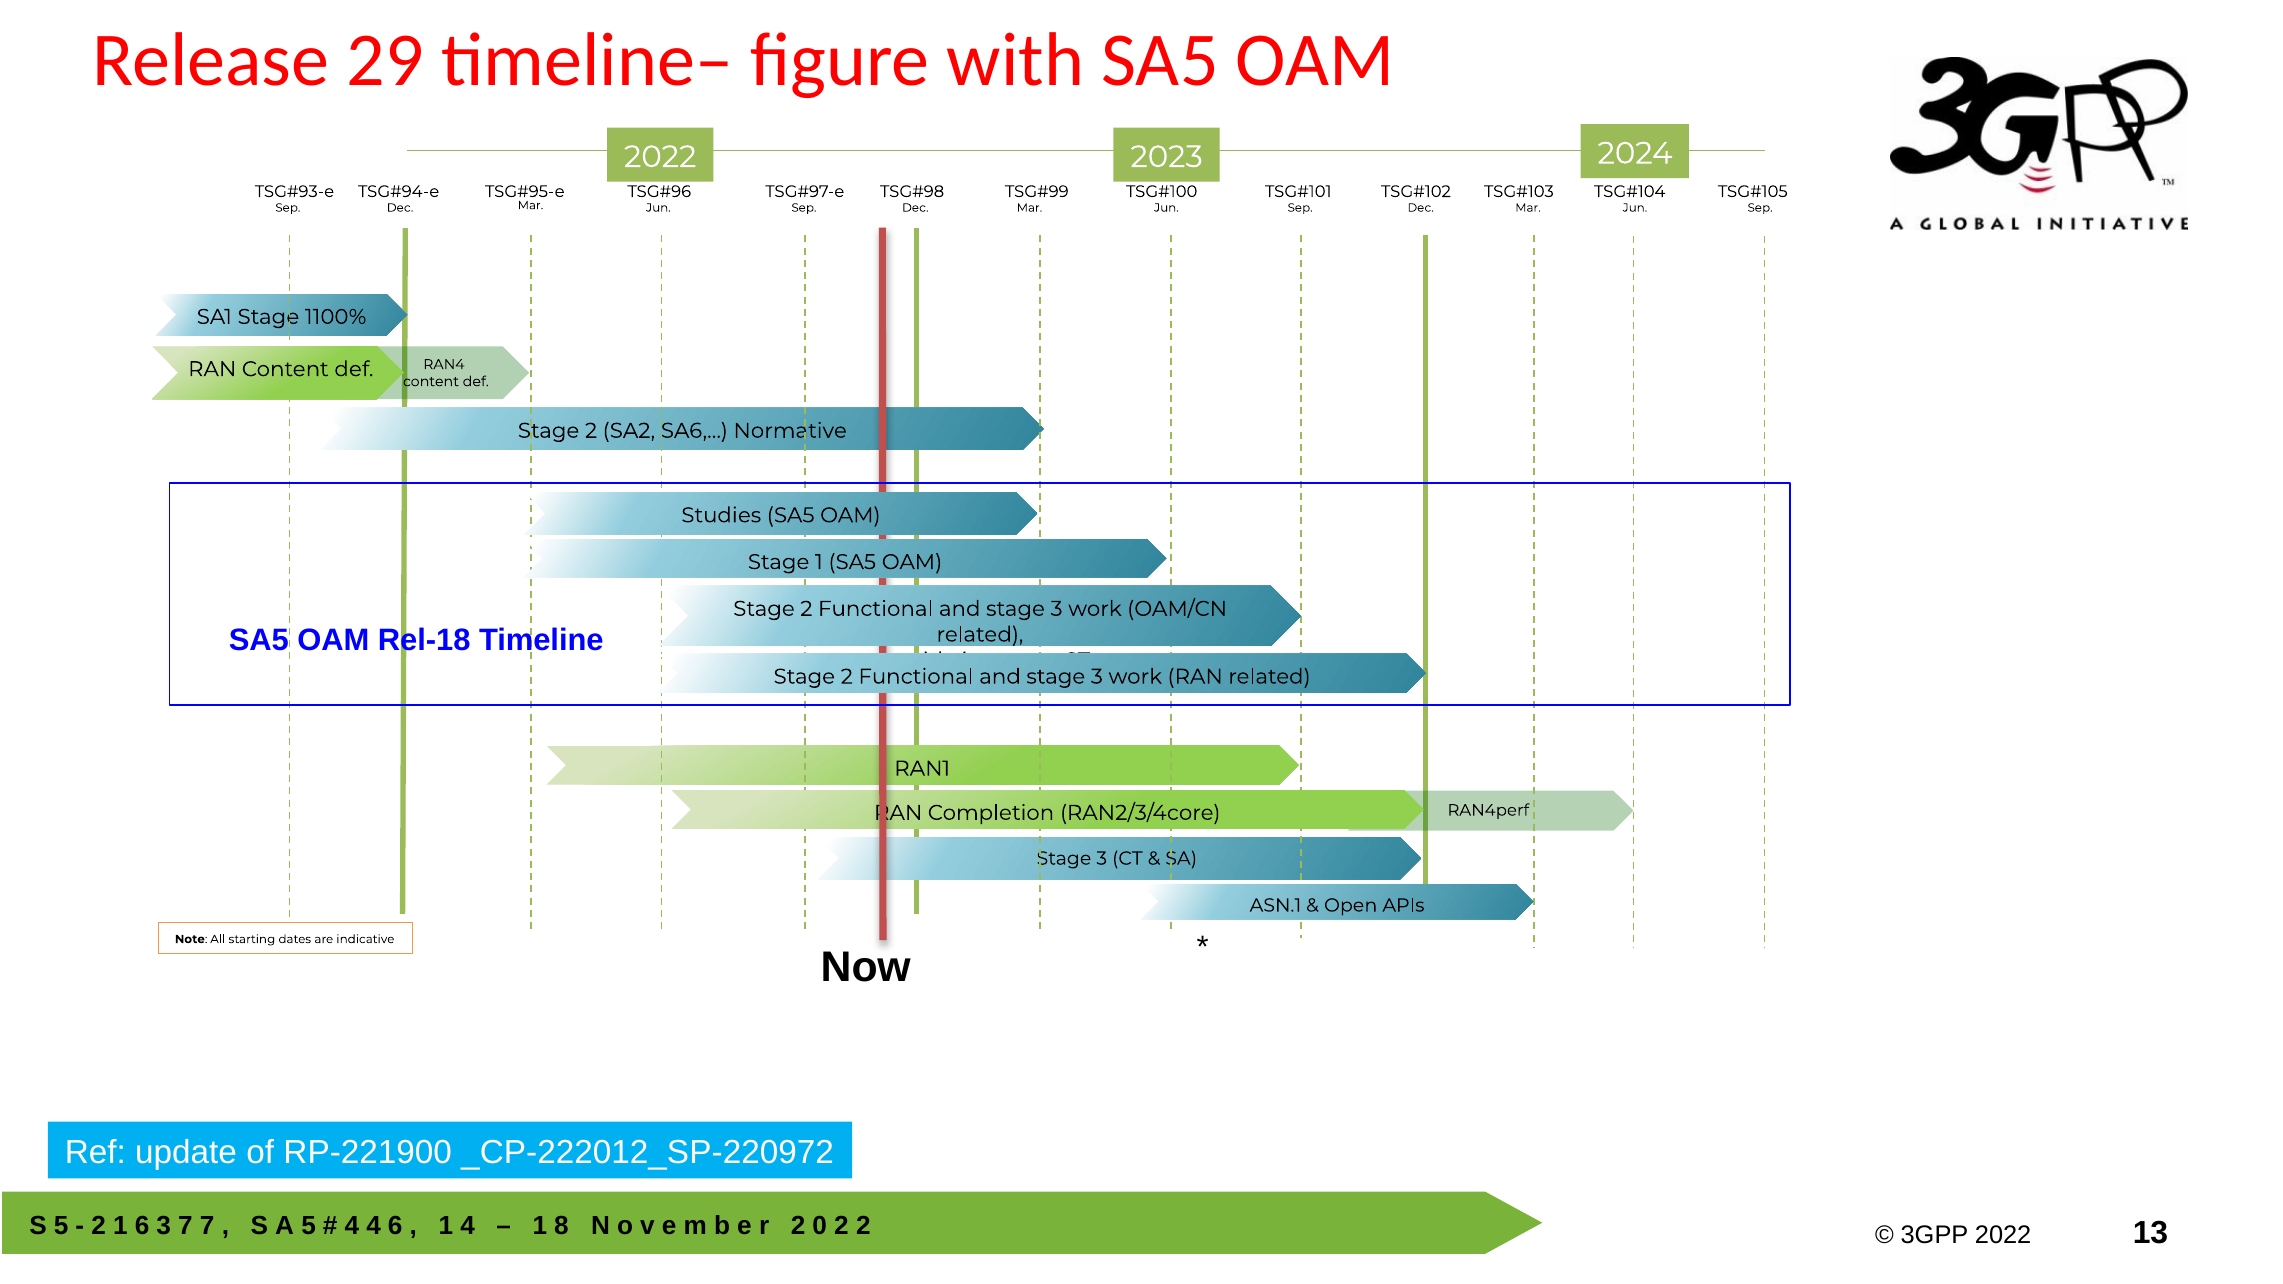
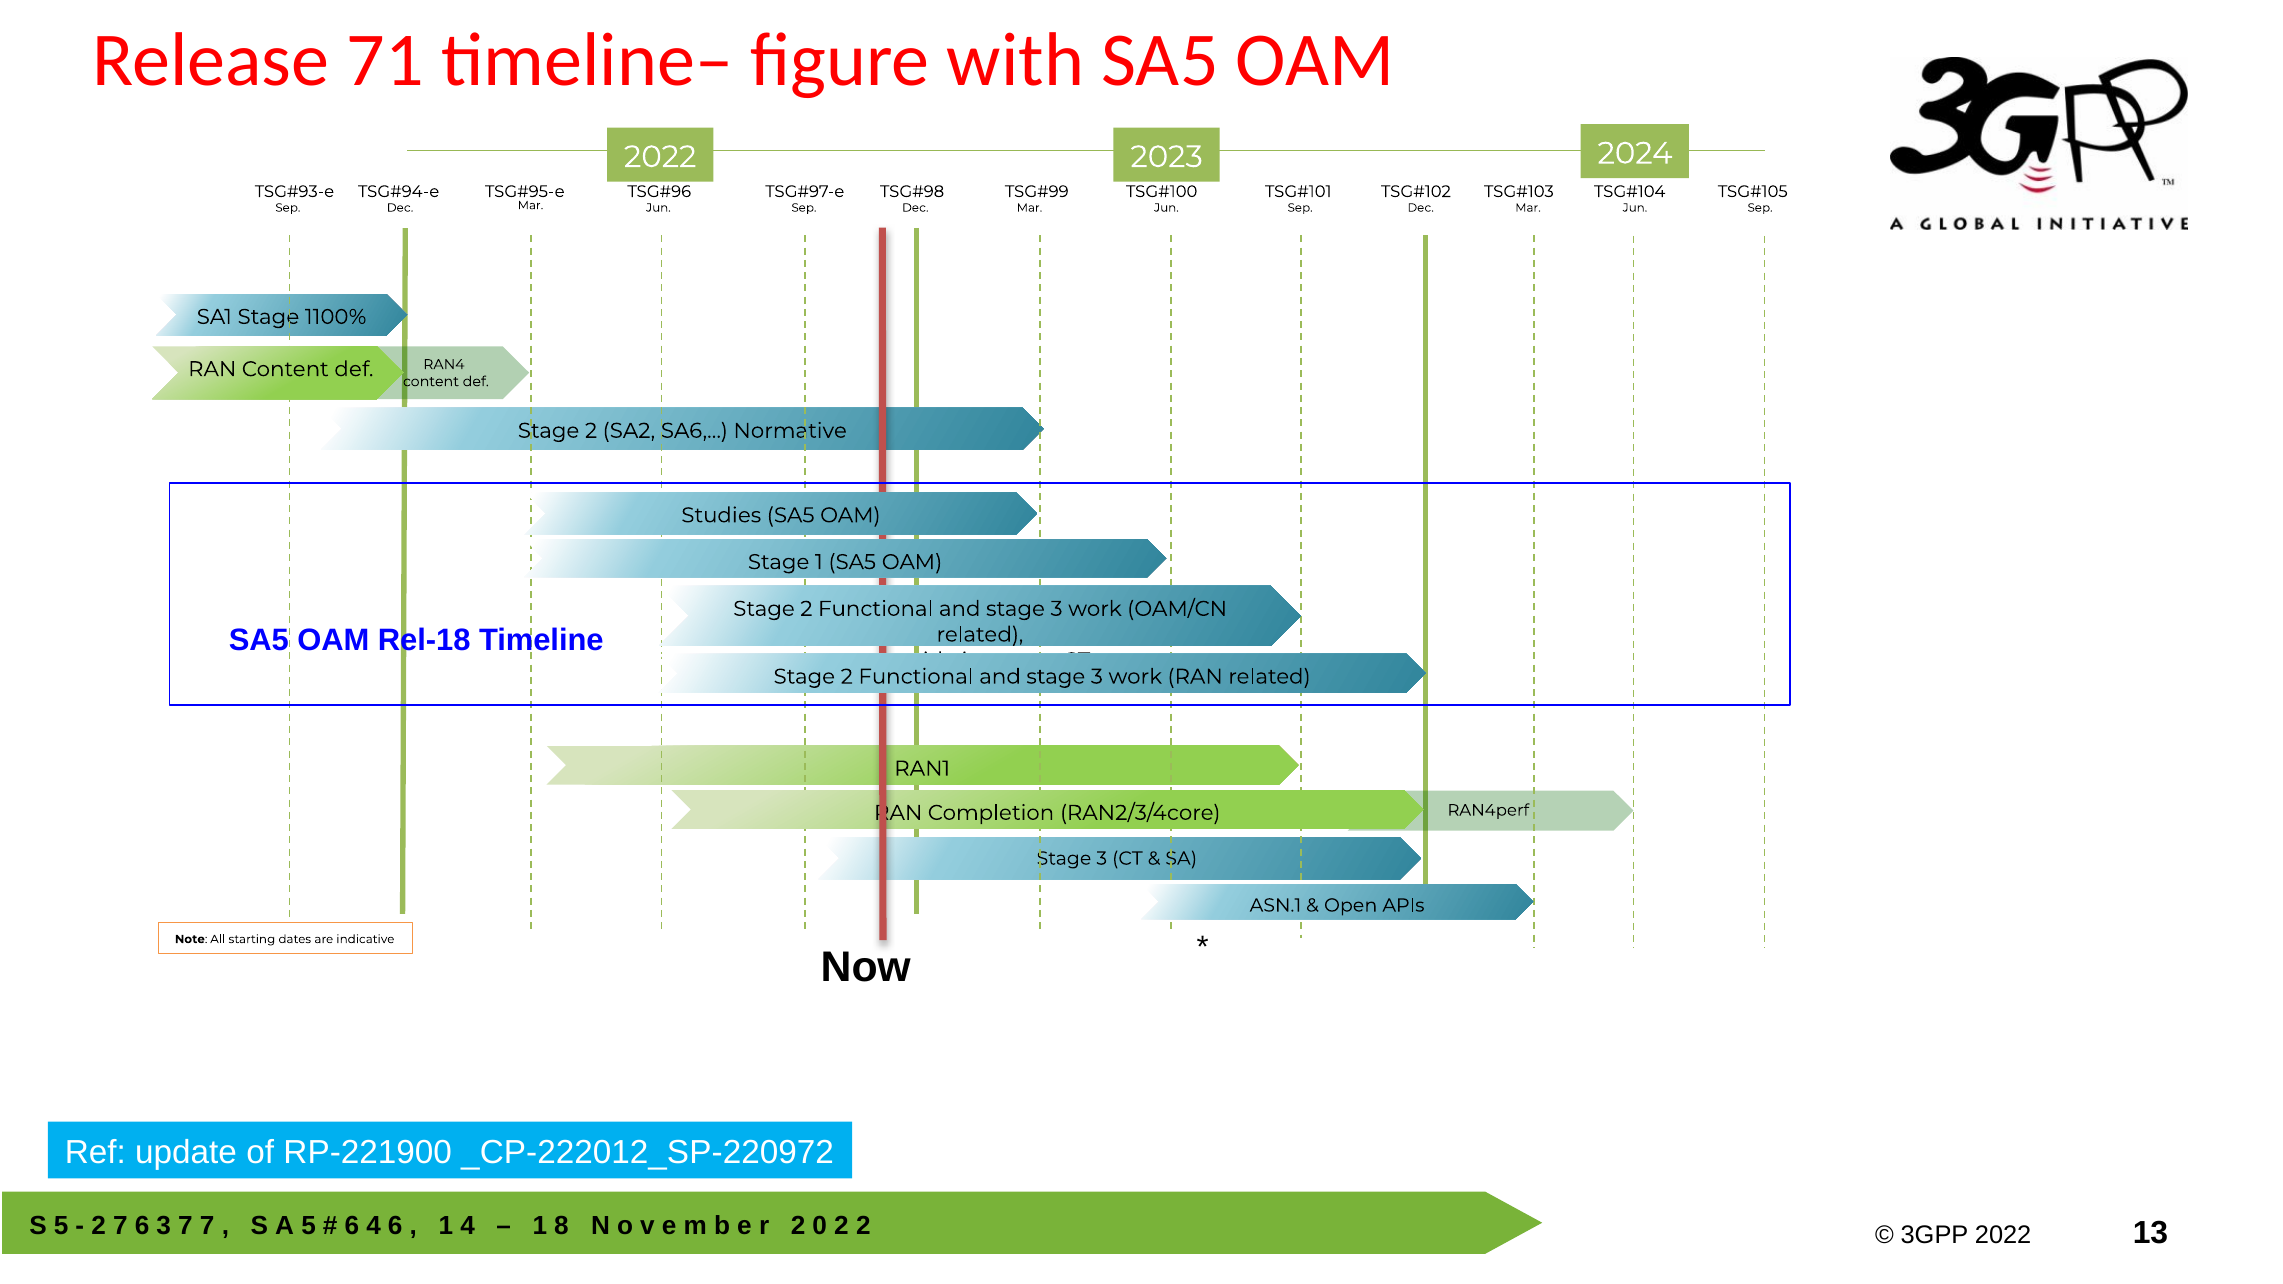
29: 29 -> 71
2 1: 1 -> 7
4 at (352, 1226): 4 -> 6
